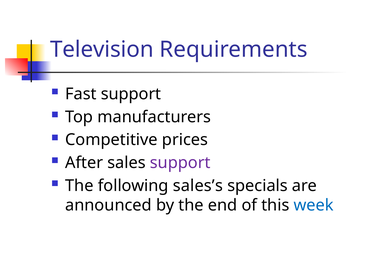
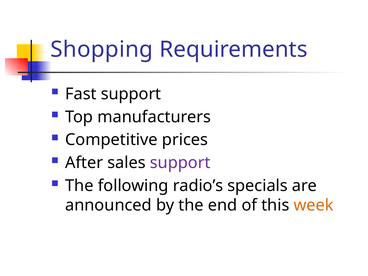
Television: Television -> Shopping
sales’s: sales’s -> radio’s
week colour: blue -> orange
